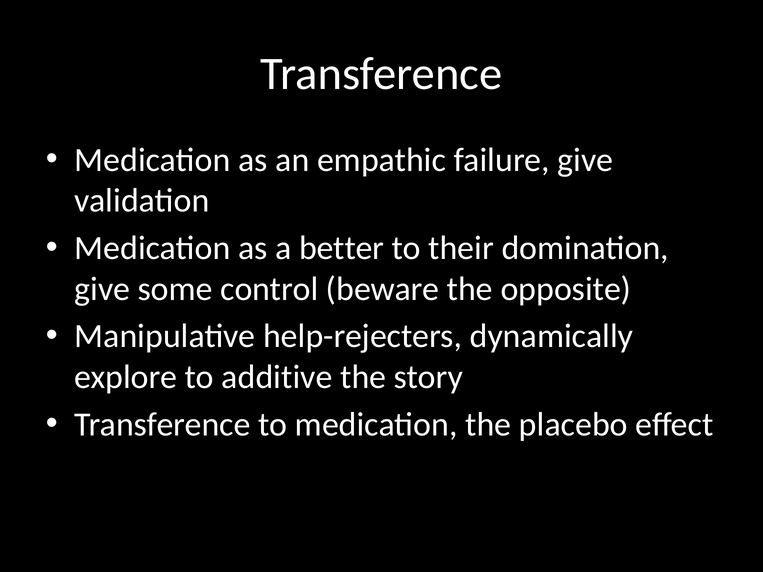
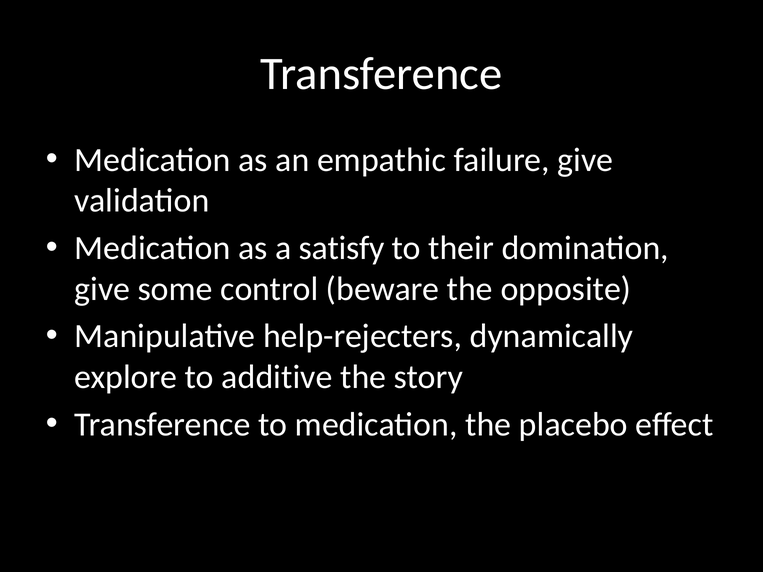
better: better -> satisfy
